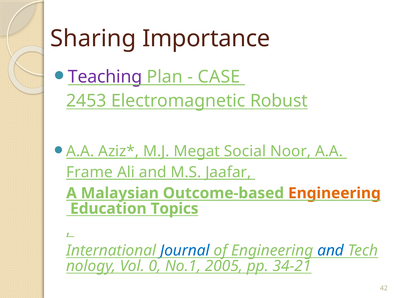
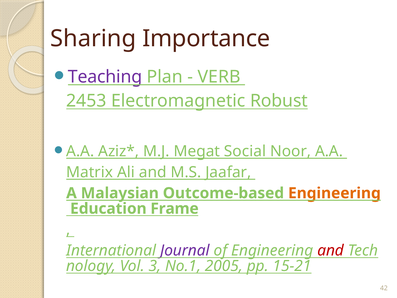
CASE: CASE -> VERB
Frame: Frame -> Matrix
Topics: Topics -> Frame
Journal colour: blue -> purple
and at (331, 250) colour: blue -> red
0: 0 -> 3
34-21: 34-21 -> 15-21
